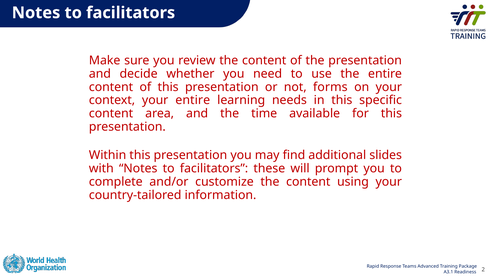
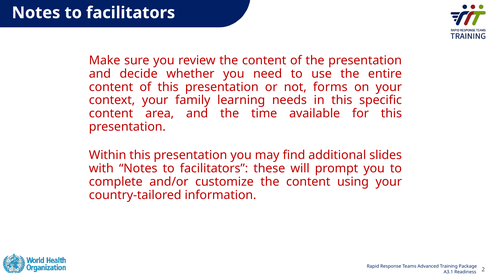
your entire: entire -> family
